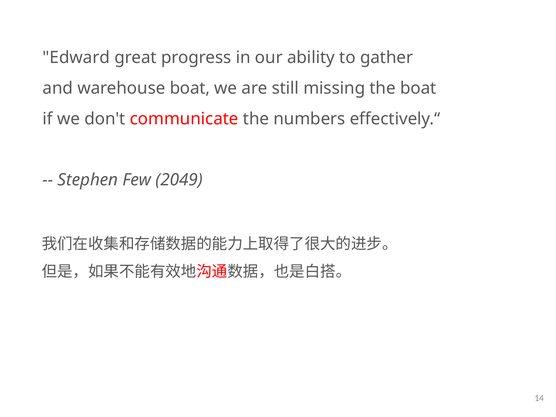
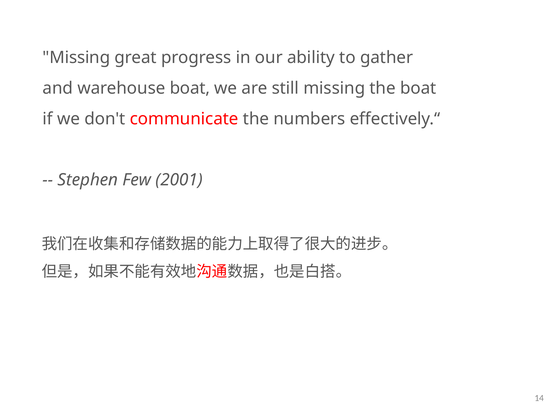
Edward at (76, 58): Edward -> Missing
2049: 2049 -> 2001
